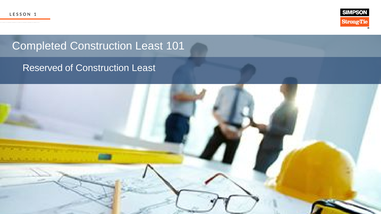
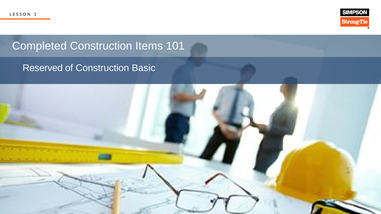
Least at (149, 46): Least -> Items
of Construction Least: Least -> Basic
